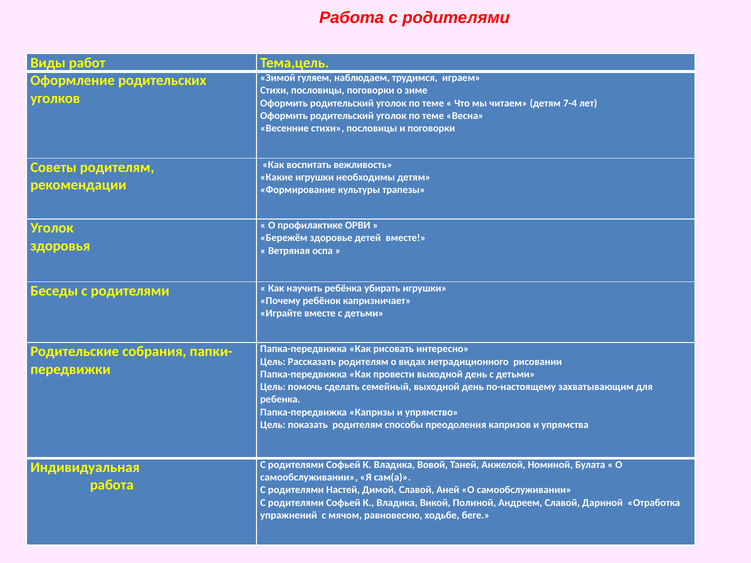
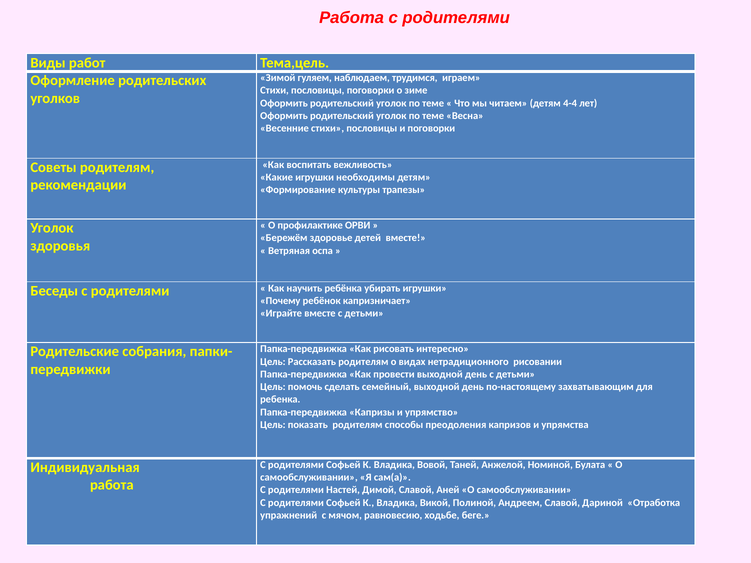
7-4: 7-4 -> 4-4
